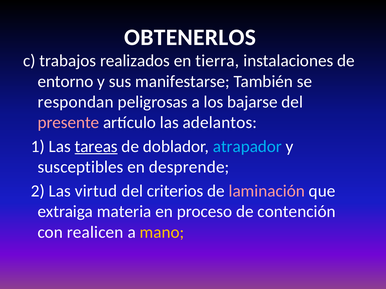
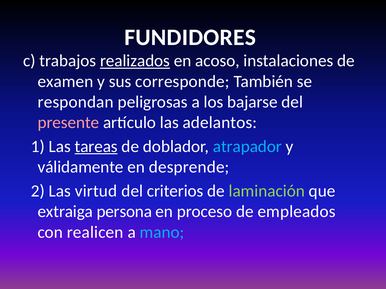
OBTENERLOS: OBTENERLOS -> FUNDIDORES
realizados underline: none -> present
tierra: tierra -> acoso
entorno: entorno -> examen
manifestarse: manifestarse -> corresponde
susceptibles: susceptibles -> válidamente
laminación colour: pink -> light green
materia: materia -> persona
contención: contención -> empleados
mano colour: yellow -> light blue
